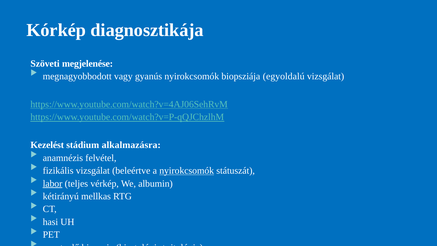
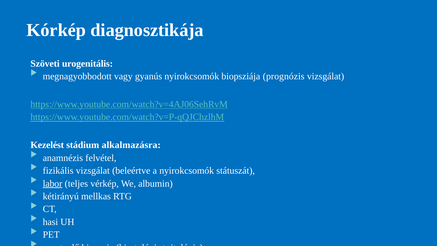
megjelenése: megjelenése -> urogenitális
egyoldalú: egyoldalú -> prognózis
nyirokcsomók at (187, 171) underline: present -> none
